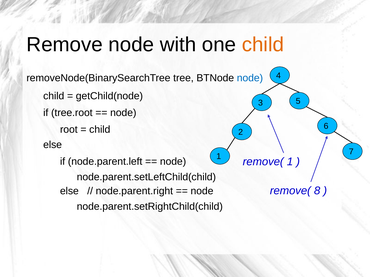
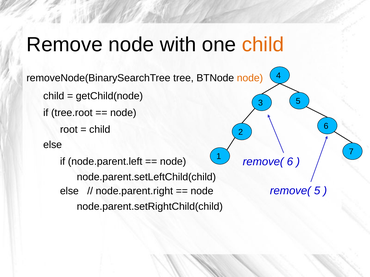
node at (250, 78) colour: blue -> orange
remove( 1: 1 -> 6
remove( 8: 8 -> 5
